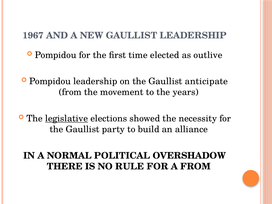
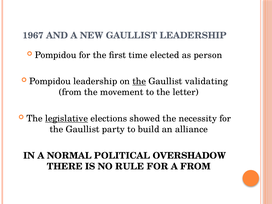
outlive: outlive -> person
the at (139, 81) underline: none -> present
anticipate: anticipate -> validating
years: years -> letter
